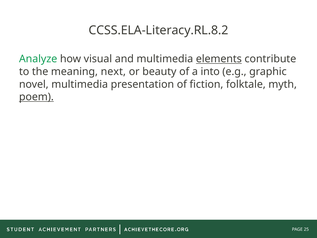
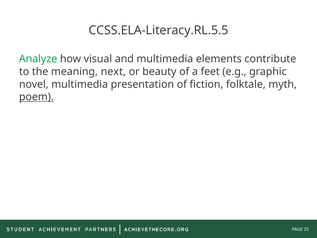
CCSS.ELA-Literacy.RL.8.2: CCSS.ELA-Literacy.RL.8.2 -> CCSS.ELA-Literacy.RL.5.5
elements underline: present -> none
into: into -> feet
